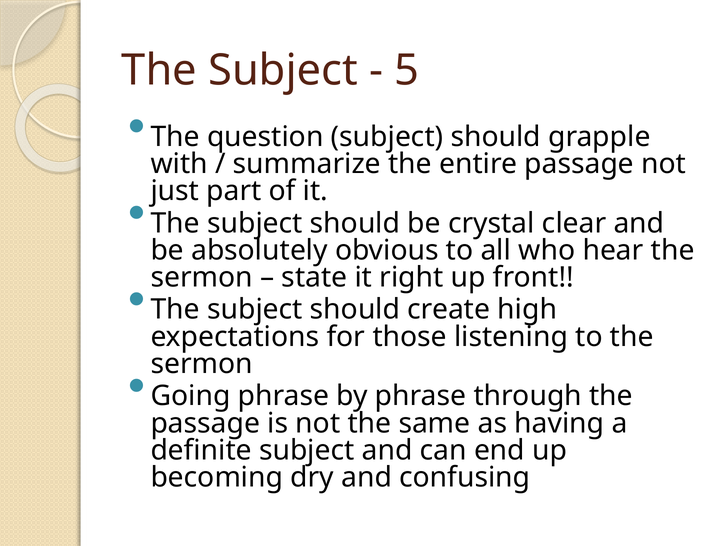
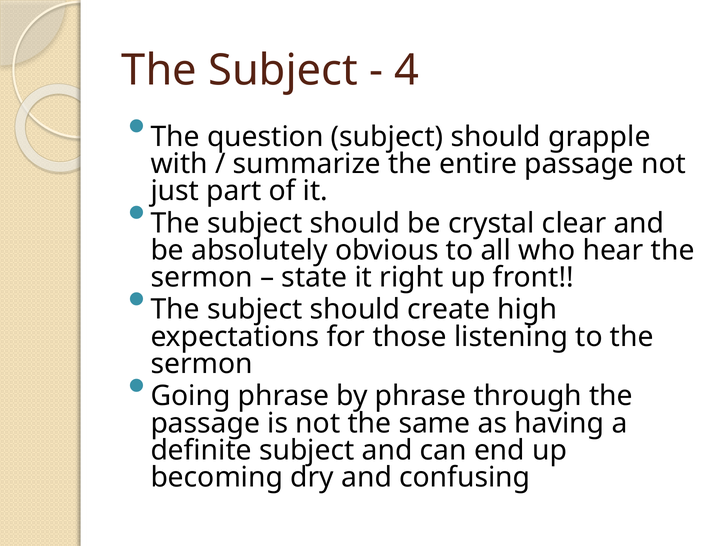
5: 5 -> 4
